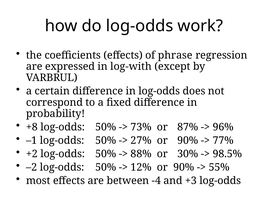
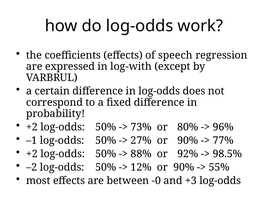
phrase: phrase -> speech
+8 at (32, 127): +8 -> +2
87%: 87% -> 80%
30%: 30% -> 92%
-4: -4 -> -0
